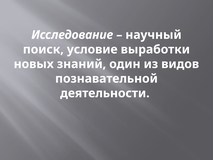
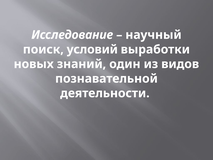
условие: условие -> условий
